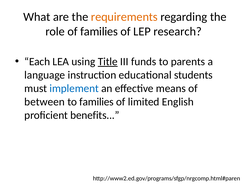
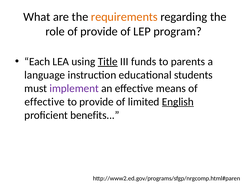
of families: families -> provide
research: research -> program
implement colour: blue -> purple
between at (45, 101): between -> effective
to families: families -> provide
English underline: none -> present
